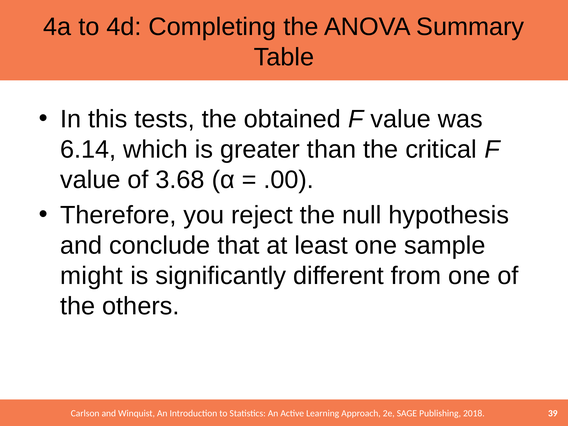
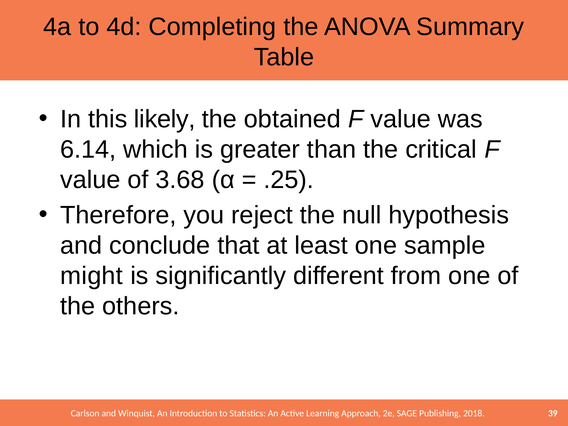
tests: tests -> likely
.00: .00 -> .25
